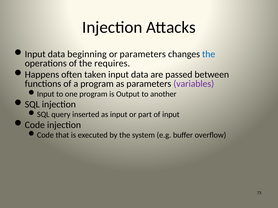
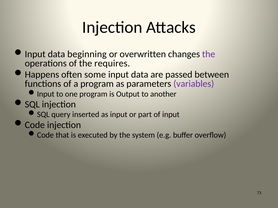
or parameters: parameters -> overwritten
the at (209, 54) colour: blue -> purple
taken: taken -> some
